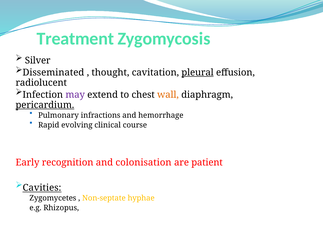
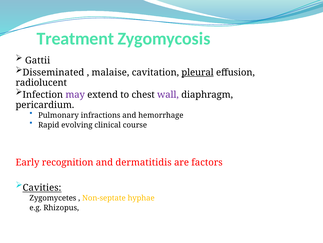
Silver: Silver -> Gattii
thought: thought -> malaise
wall colour: orange -> purple
pericardium underline: present -> none
colonisation: colonisation -> dermatitidis
patient: patient -> factors
